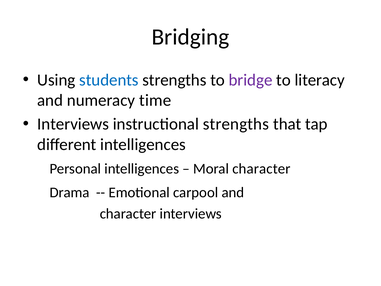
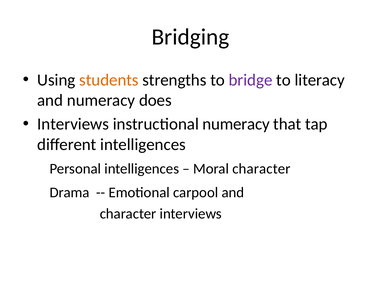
students colour: blue -> orange
time: time -> does
instructional strengths: strengths -> numeracy
